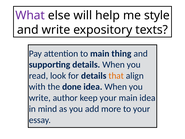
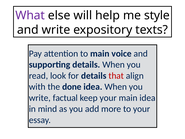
thing: thing -> voice
that colour: orange -> red
author: author -> factual
